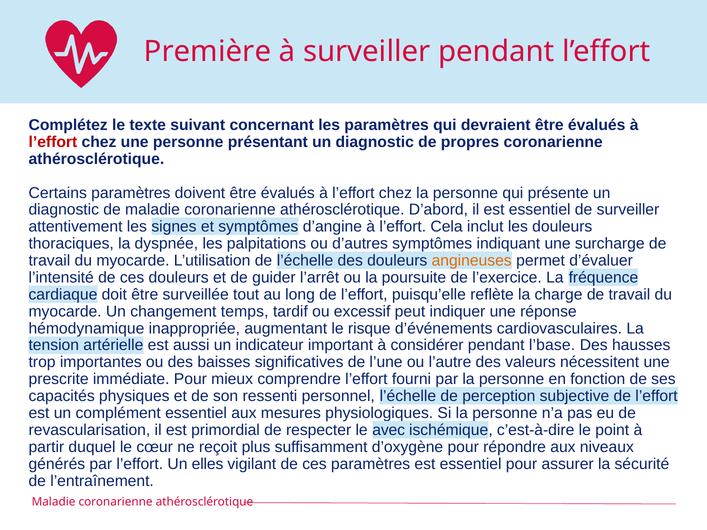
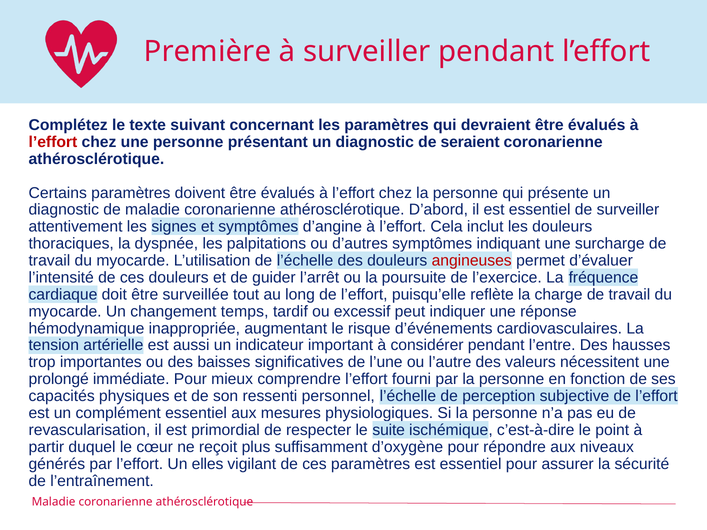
propres: propres -> seraient
angineuses colour: orange -> red
l’base: l’base -> l’entre
prescrite: prescrite -> prolongé
avec: avec -> suite
